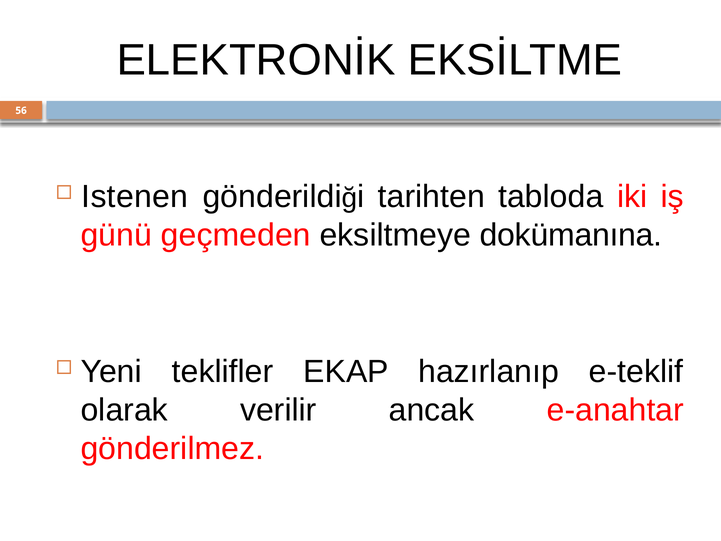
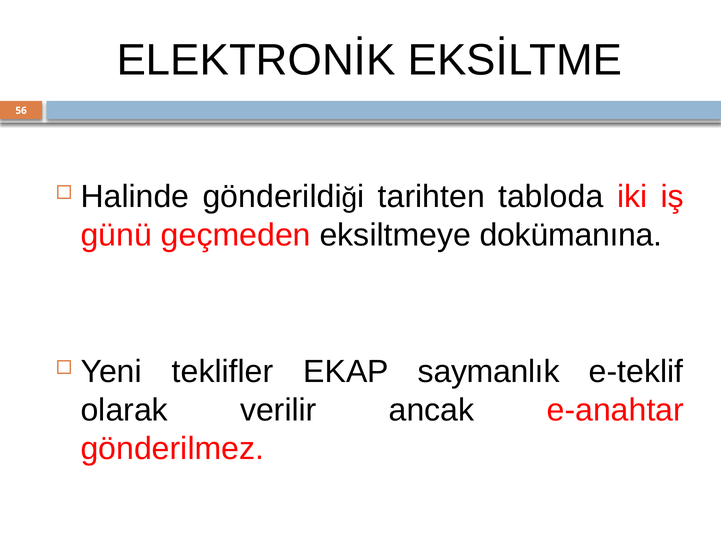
Istenen: Istenen -> Halinde
hazırlanıp: hazırlanıp -> saymanlık
